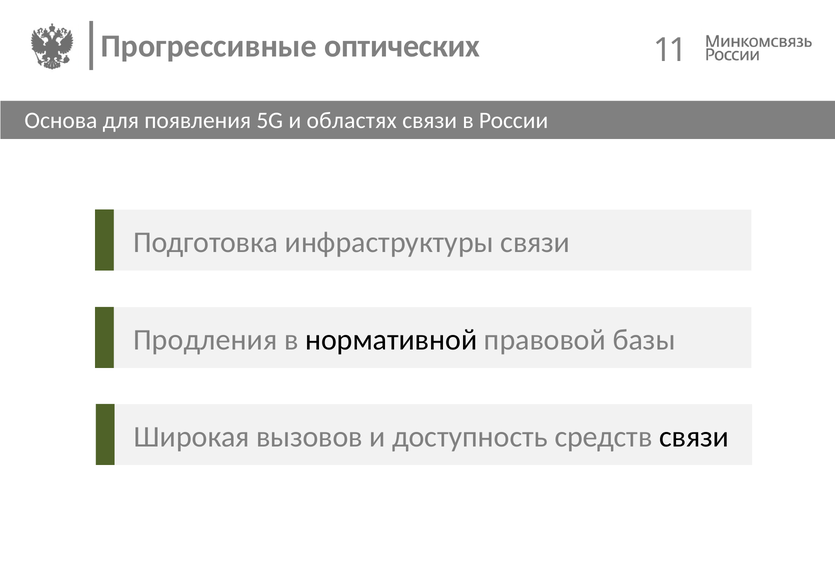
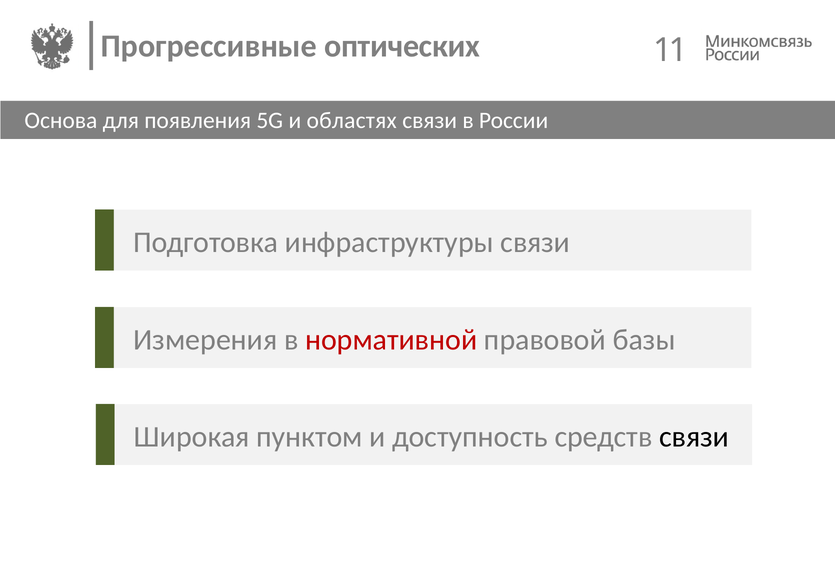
Продления: Продления -> Измерения
нормативной colour: black -> red
вызовов: вызовов -> пунктом
